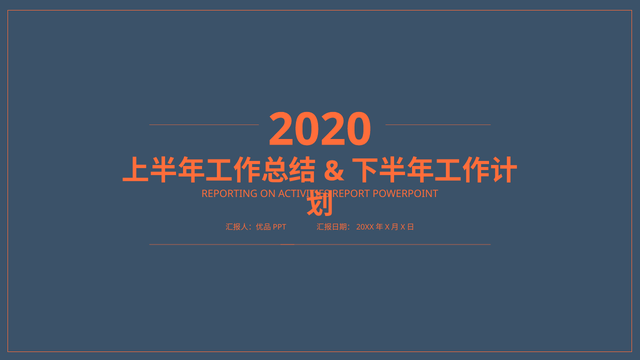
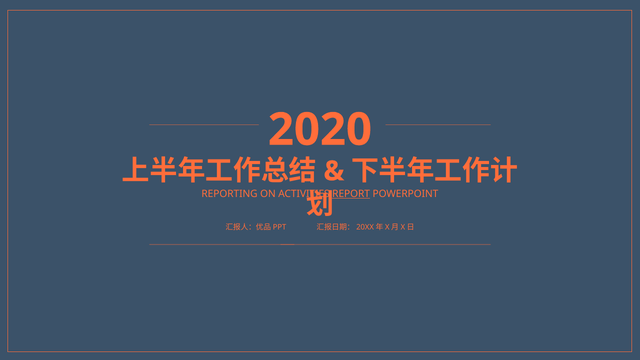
REPORT underline: none -> present
